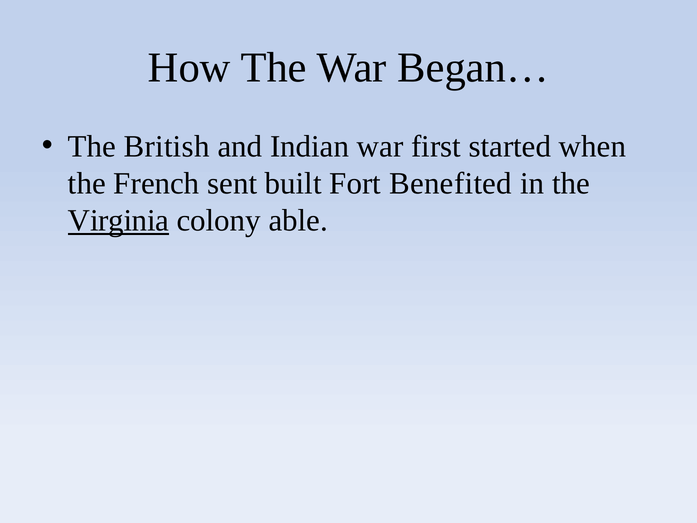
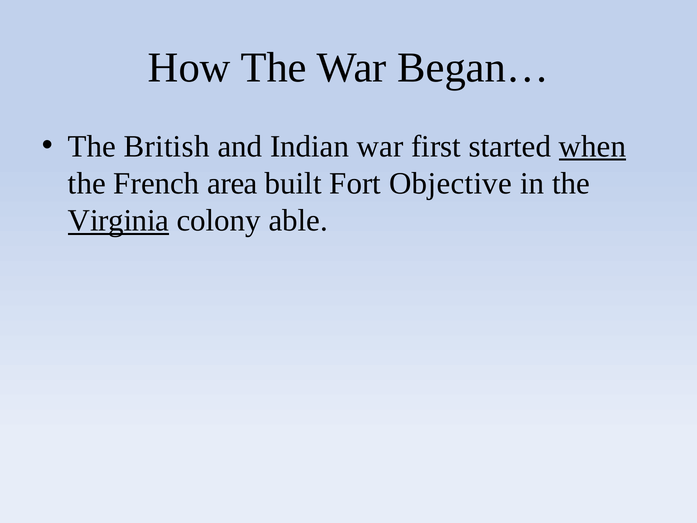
when underline: none -> present
sent: sent -> area
Benefited: Benefited -> Objective
